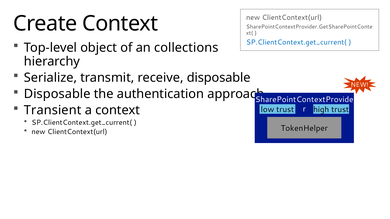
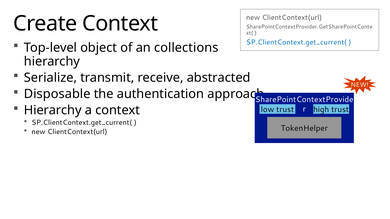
receive disposable: disposable -> abstracted
Transient at (53, 110): Transient -> Hierarchy
